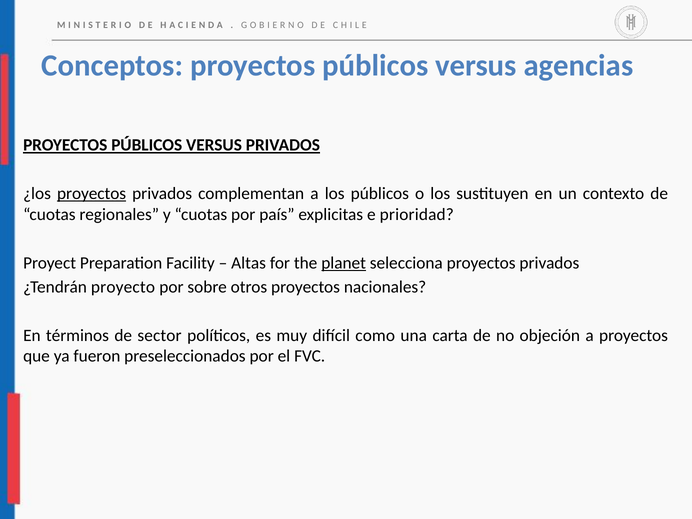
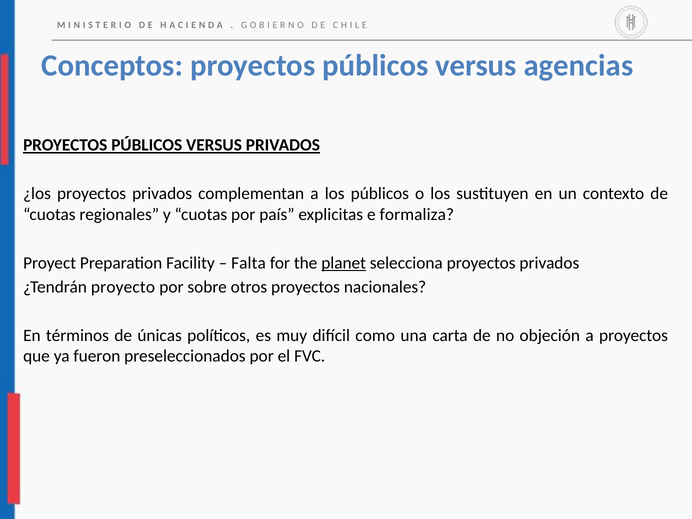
proyectos at (92, 194) underline: present -> none
prioridad: prioridad -> formaliza
Altas: Altas -> Falta
sector: sector -> únicas
